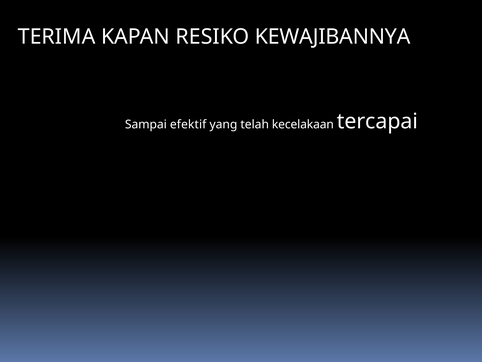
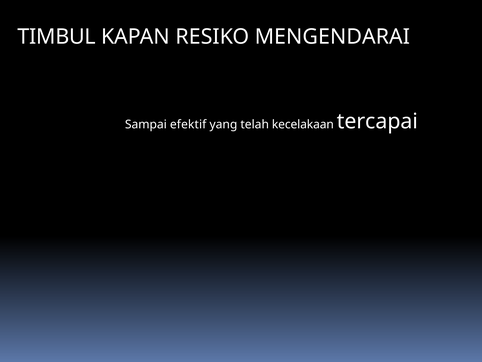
TERIMA: TERIMA -> TIMBUL
KEWAJIBANNYA: KEWAJIBANNYA -> MENGENDARAI
